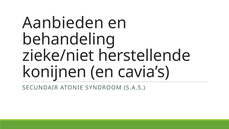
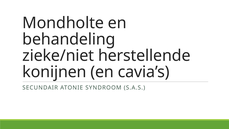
Aanbieden: Aanbieden -> Mondholte
